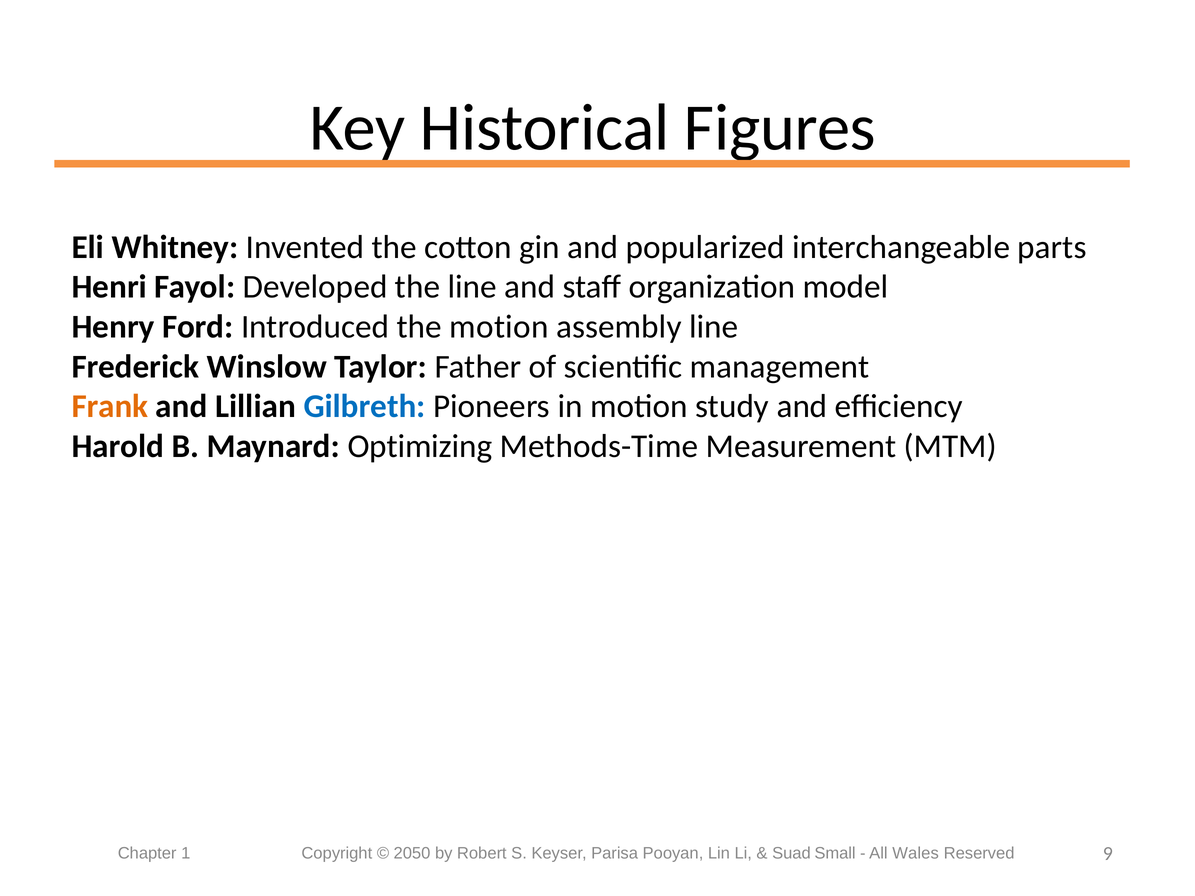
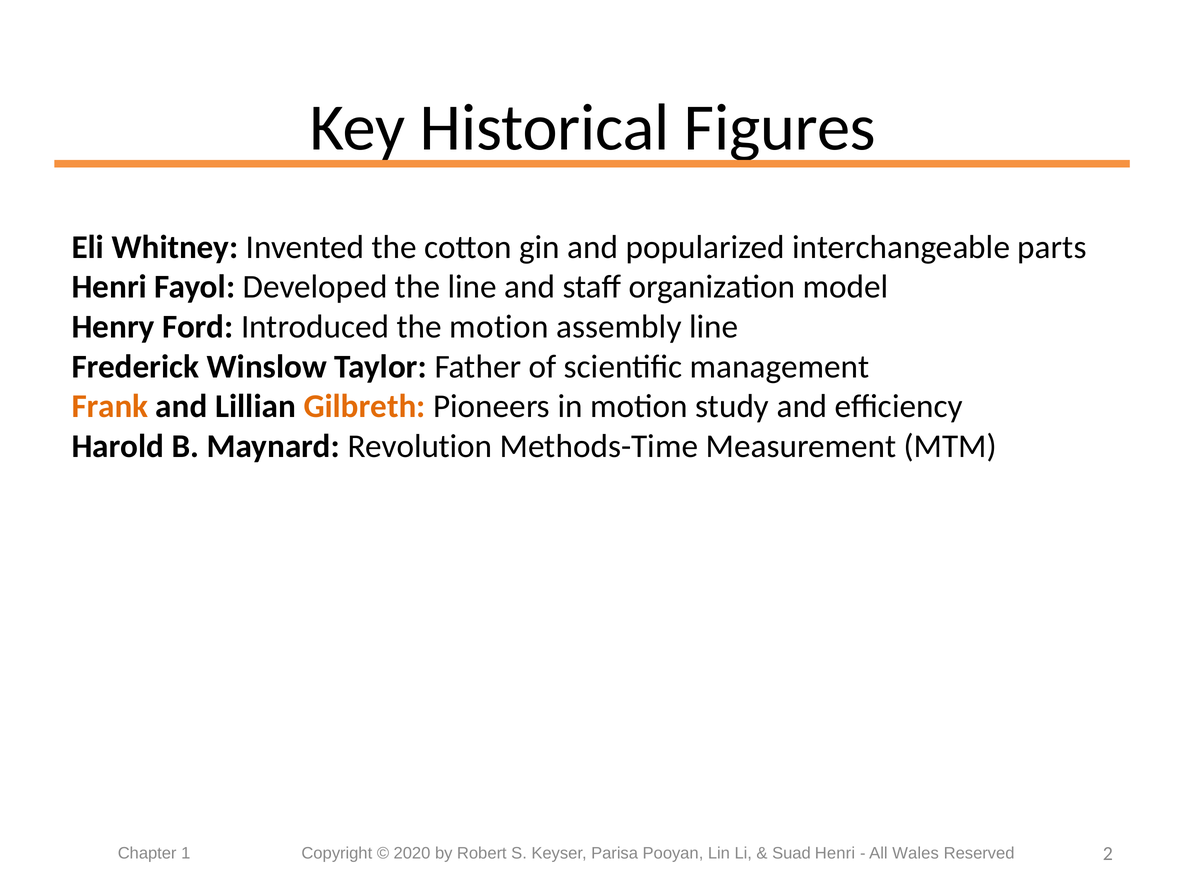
Gilbreth colour: blue -> orange
Optimizing: Optimizing -> Revolution
2050: 2050 -> 2020
Suad Small: Small -> Henri
9: 9 -> 2
